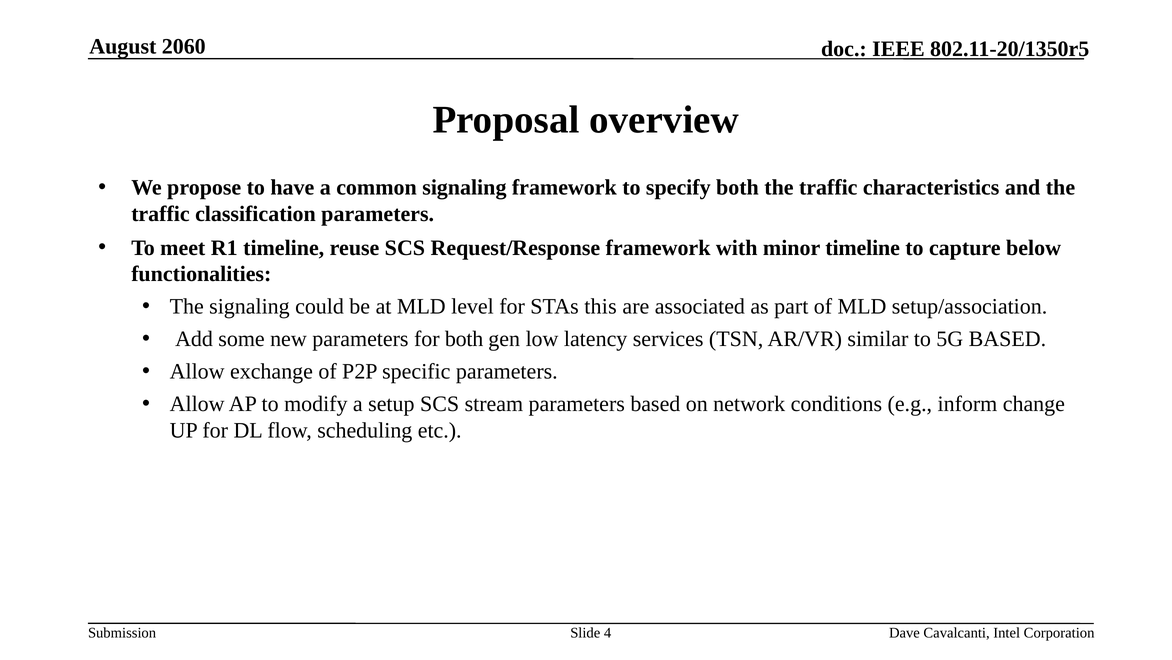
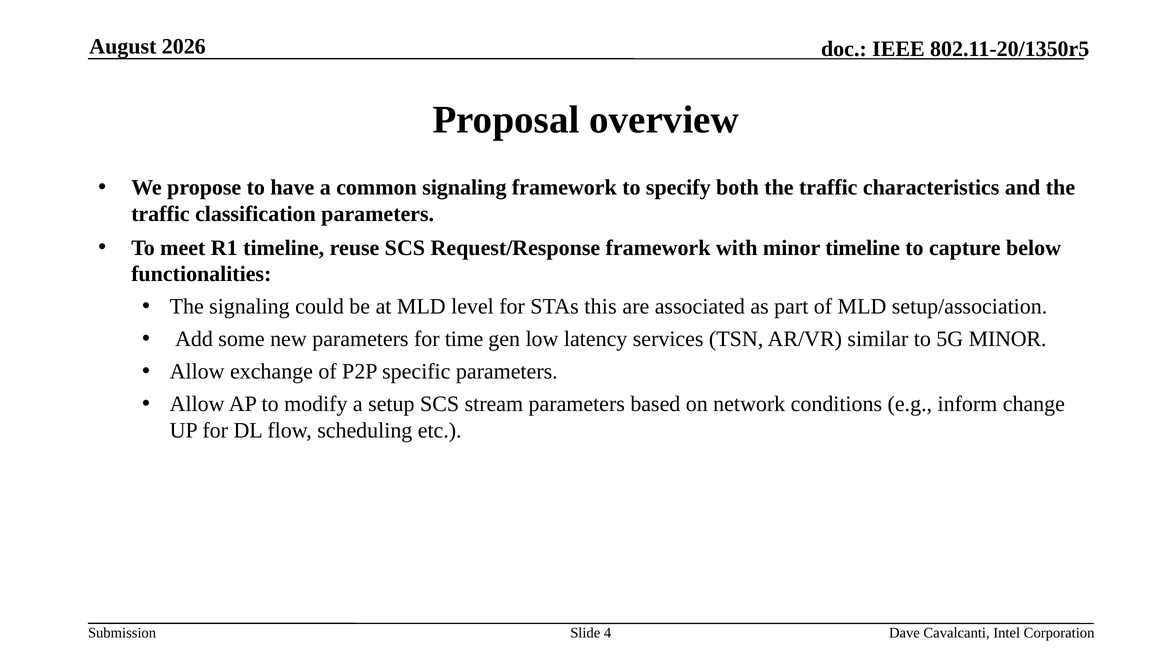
2060: 2060 -> 2026
for both: both -> time
5G BASED: BASED -> MINOR
